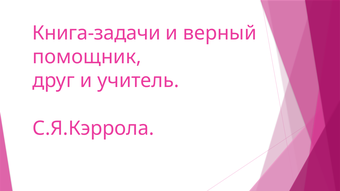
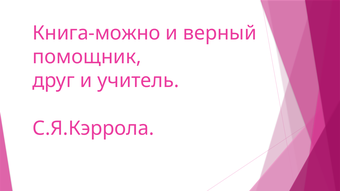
Книга-задачи: Книга-задачи -> Книга-можно
